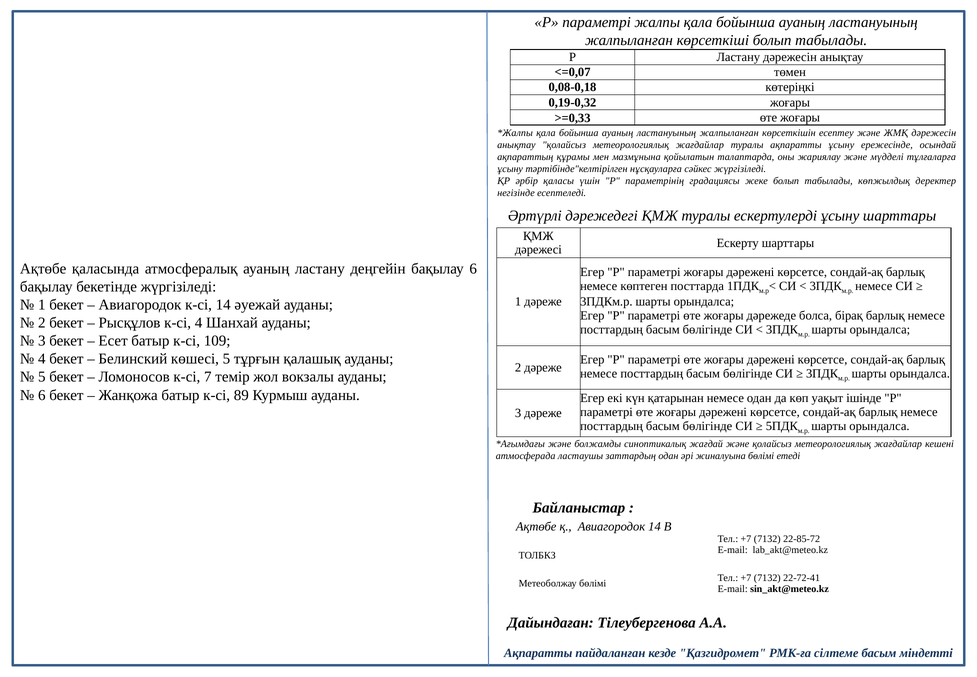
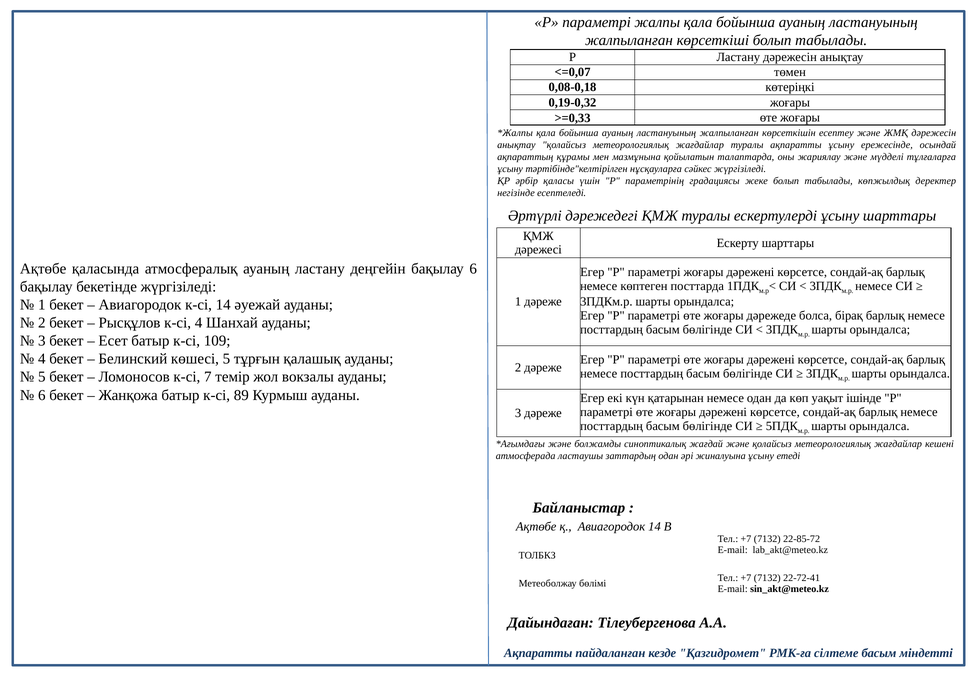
жиналуына бөлімі: бөлімі -> ұсыну
